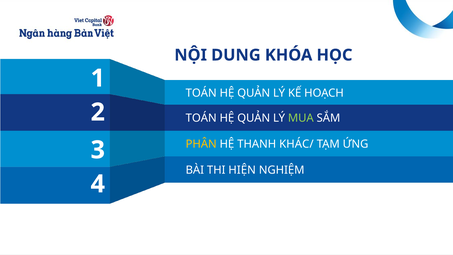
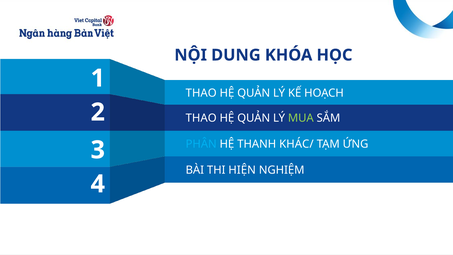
TOÁN at (201, 93): TOÁN -> THAO
TOÁN at (201, 118): TOÁN -> THAO
PHÂN colour: yellow -> light blue
